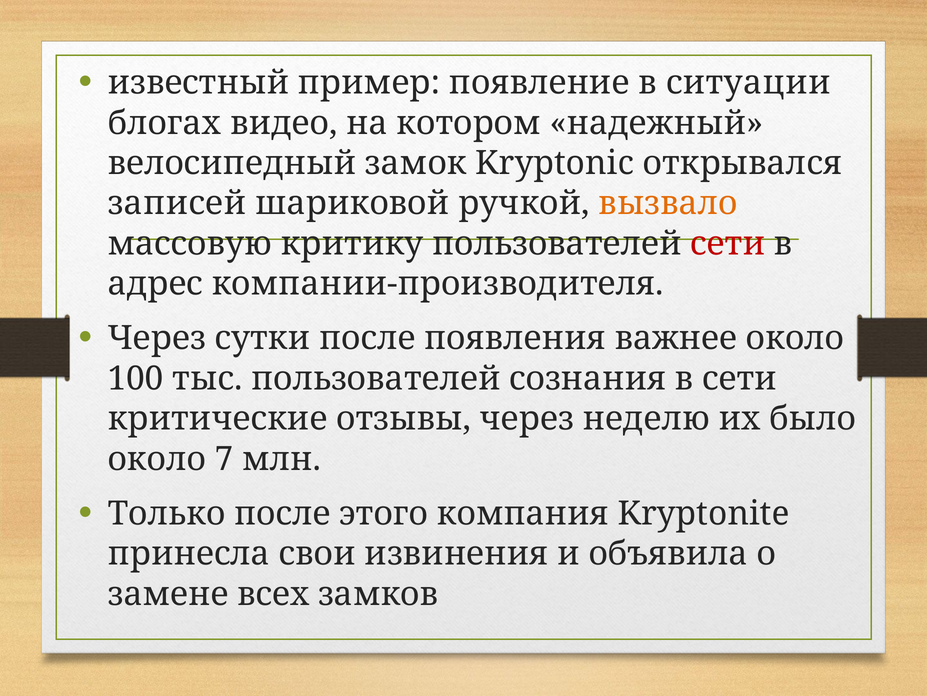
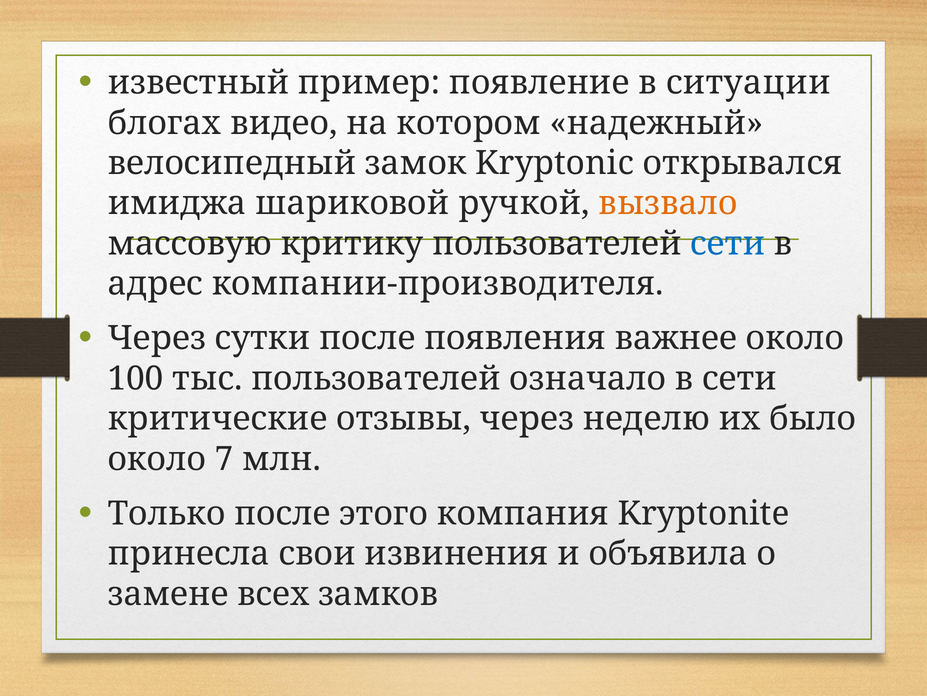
записей: записей -> имиджа
сети at (728, 243) colour: red -> blue
сознания: сознания -> означало
